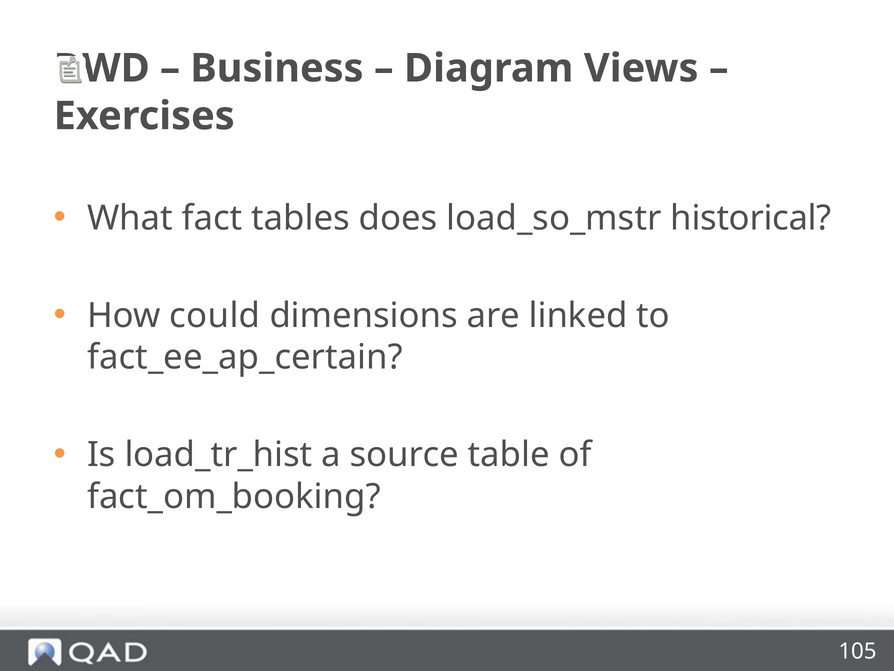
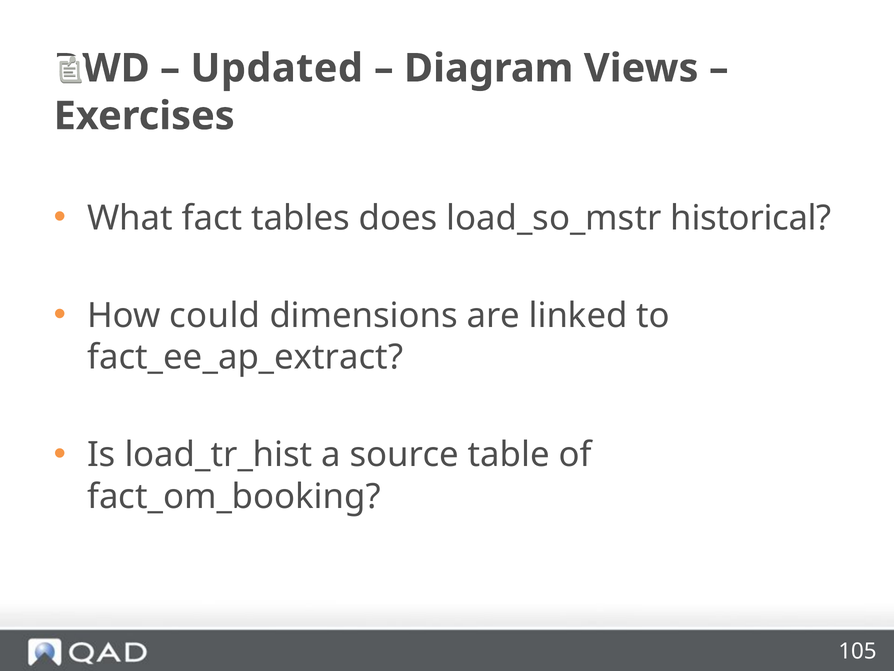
Business: Business -> Updated
fact_ee_ap_certain: fact_ee_ap_certain -> fact_ee_ap_extract
